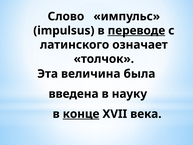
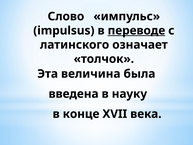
конце underline: present -> none
